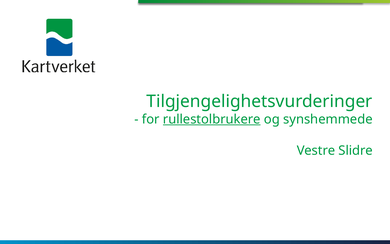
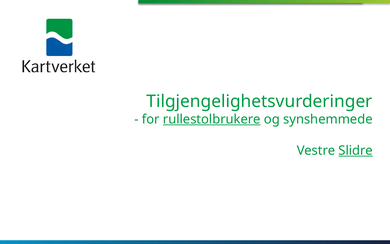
Slidre underline: none -> present
